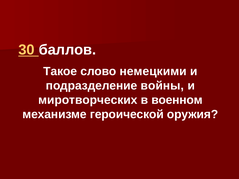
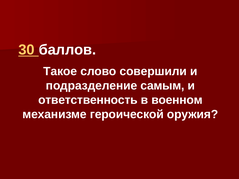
немецкими: немецкими -> совершили
войны: войны -> самым
миротворческих: миротворческих -> ответственность
